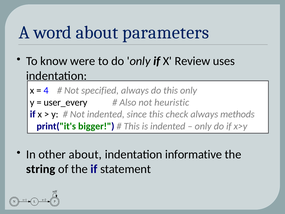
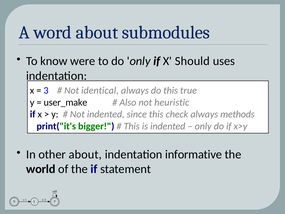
parameters: parameters -> submodules
Review: Review -> Should
4: 4 -> 3
specified: specified -> identical
this only: only -> true
user_every: user_every -> user_make
string: string -> world
